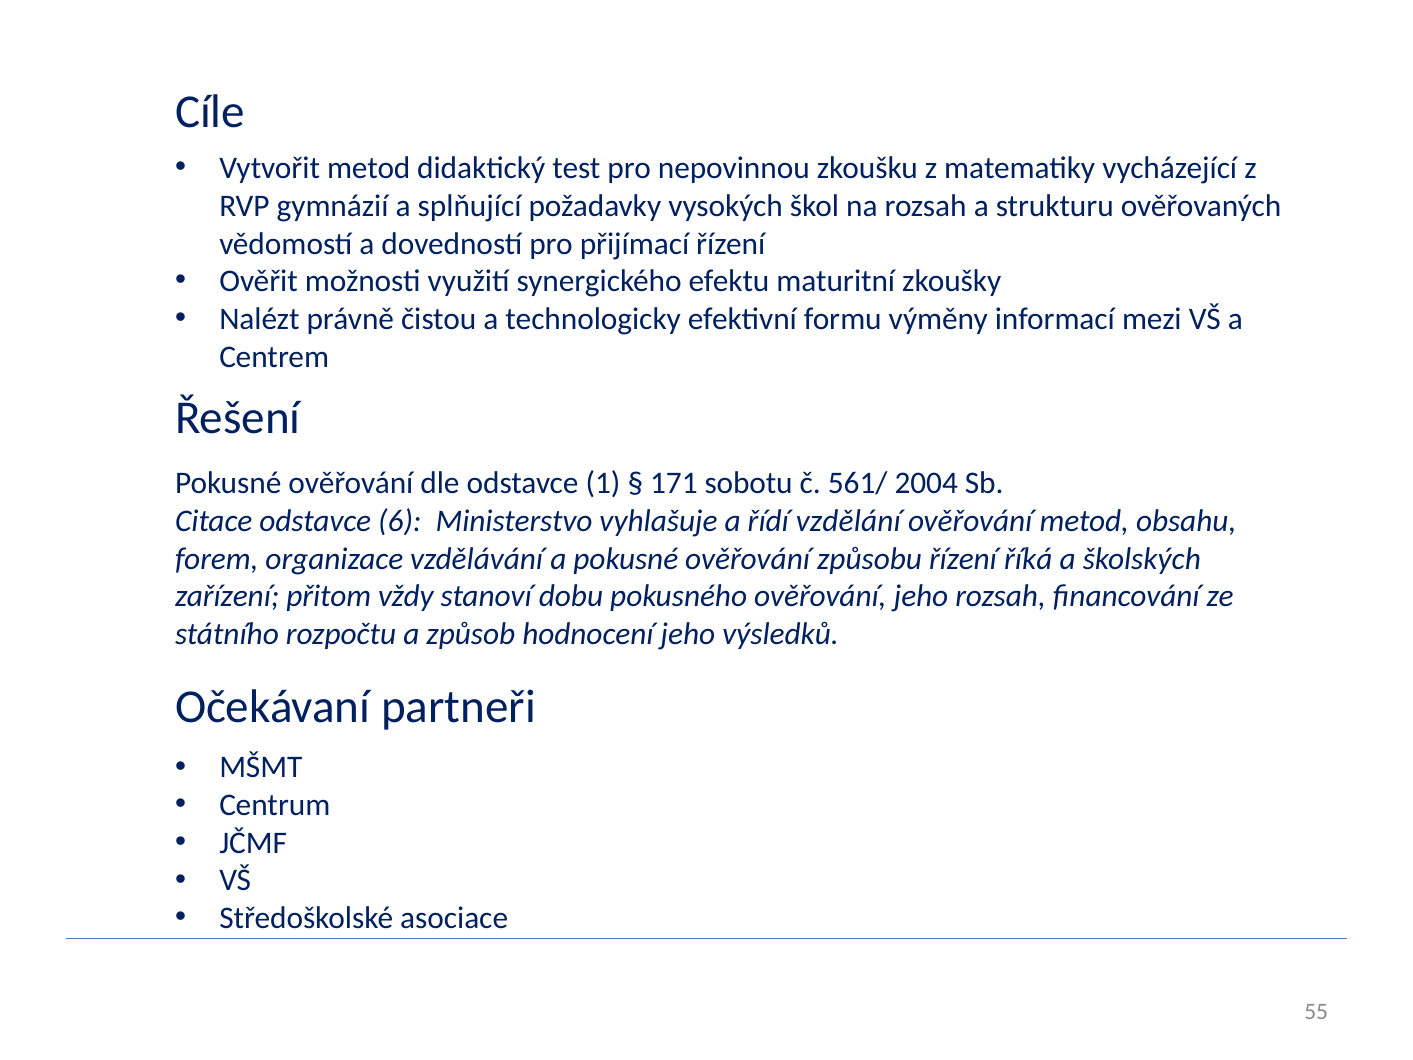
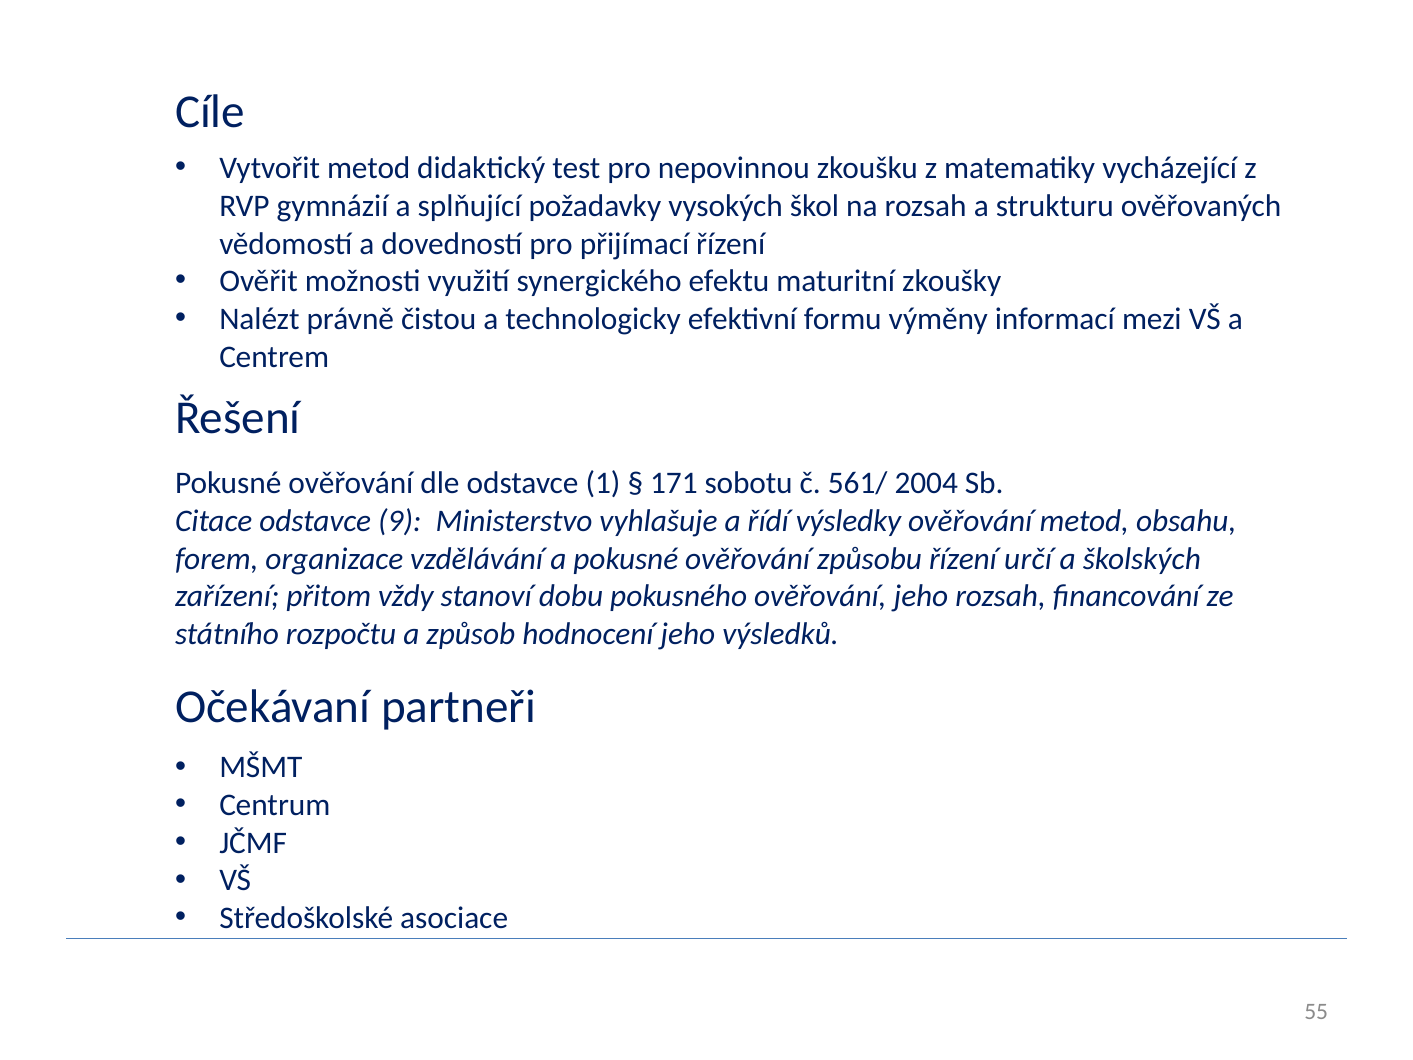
6: 6 -> 9
vzdělání: vzdělání -> výsledky
říká: říká -> určí
